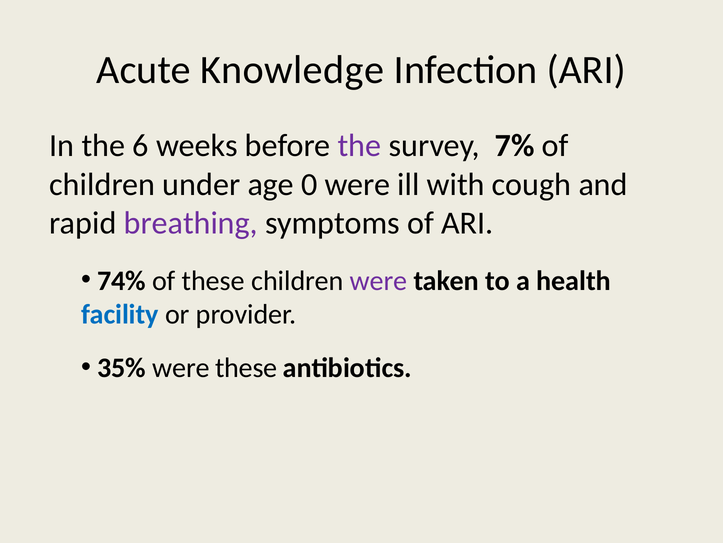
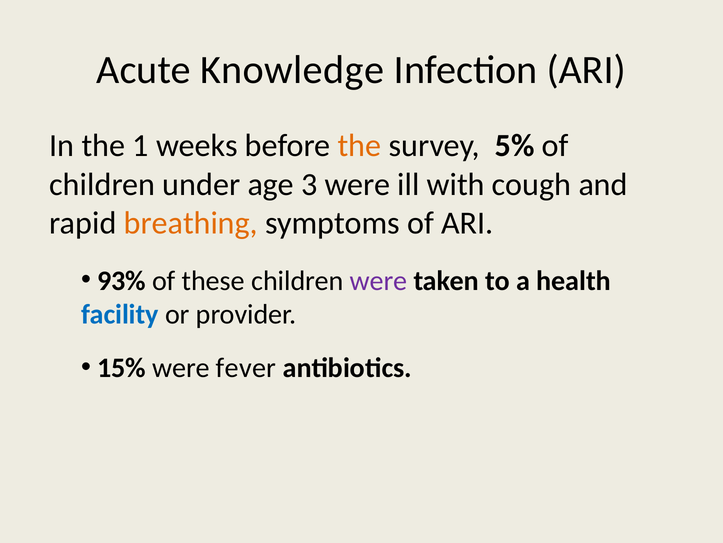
6: 6 -> 1
the at (360, 146) colour: purple -> orange
7%: 7% -> 5%
0: 0 -> 3
breathing colour: purple -> orange
74%: 74% -> 93%
35%: 35% -> 15%
were these: these -> fever
